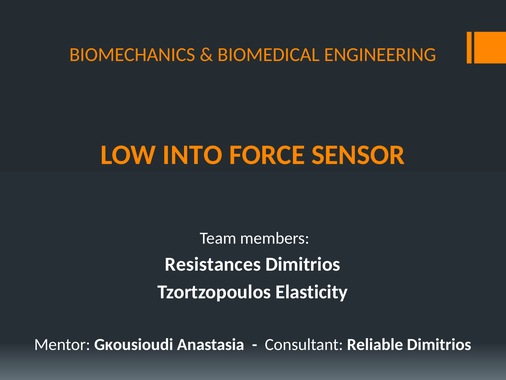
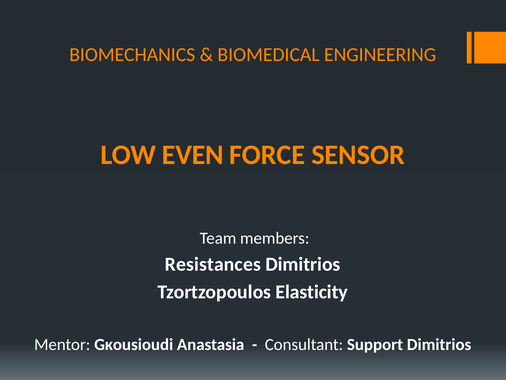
INTO: INTO -> EVEN
Reliable: Reliable -> Support
